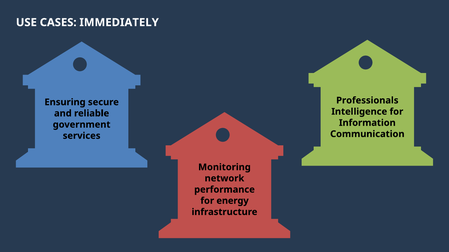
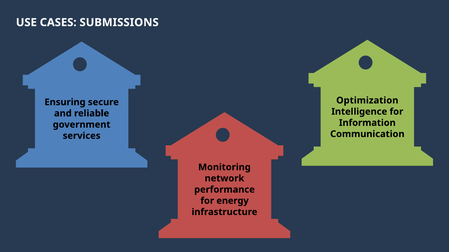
IMMEDIATELY: IMMEDIATELY -> SUBMISSIONS
Professionals: Professionals -> Optimization
